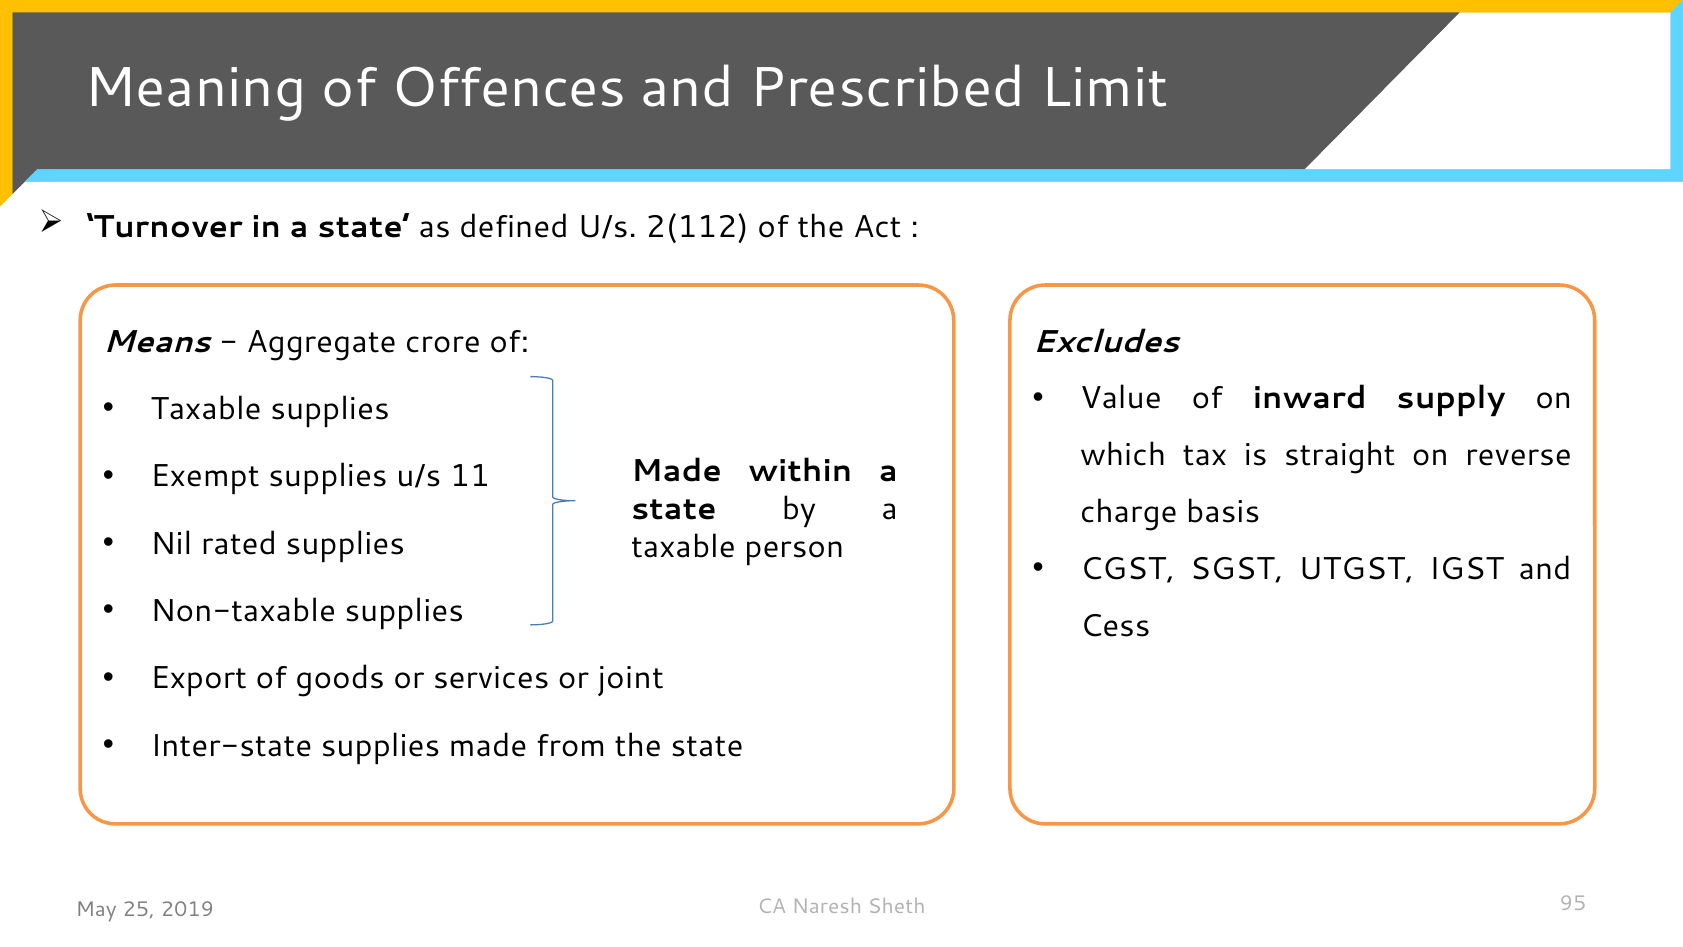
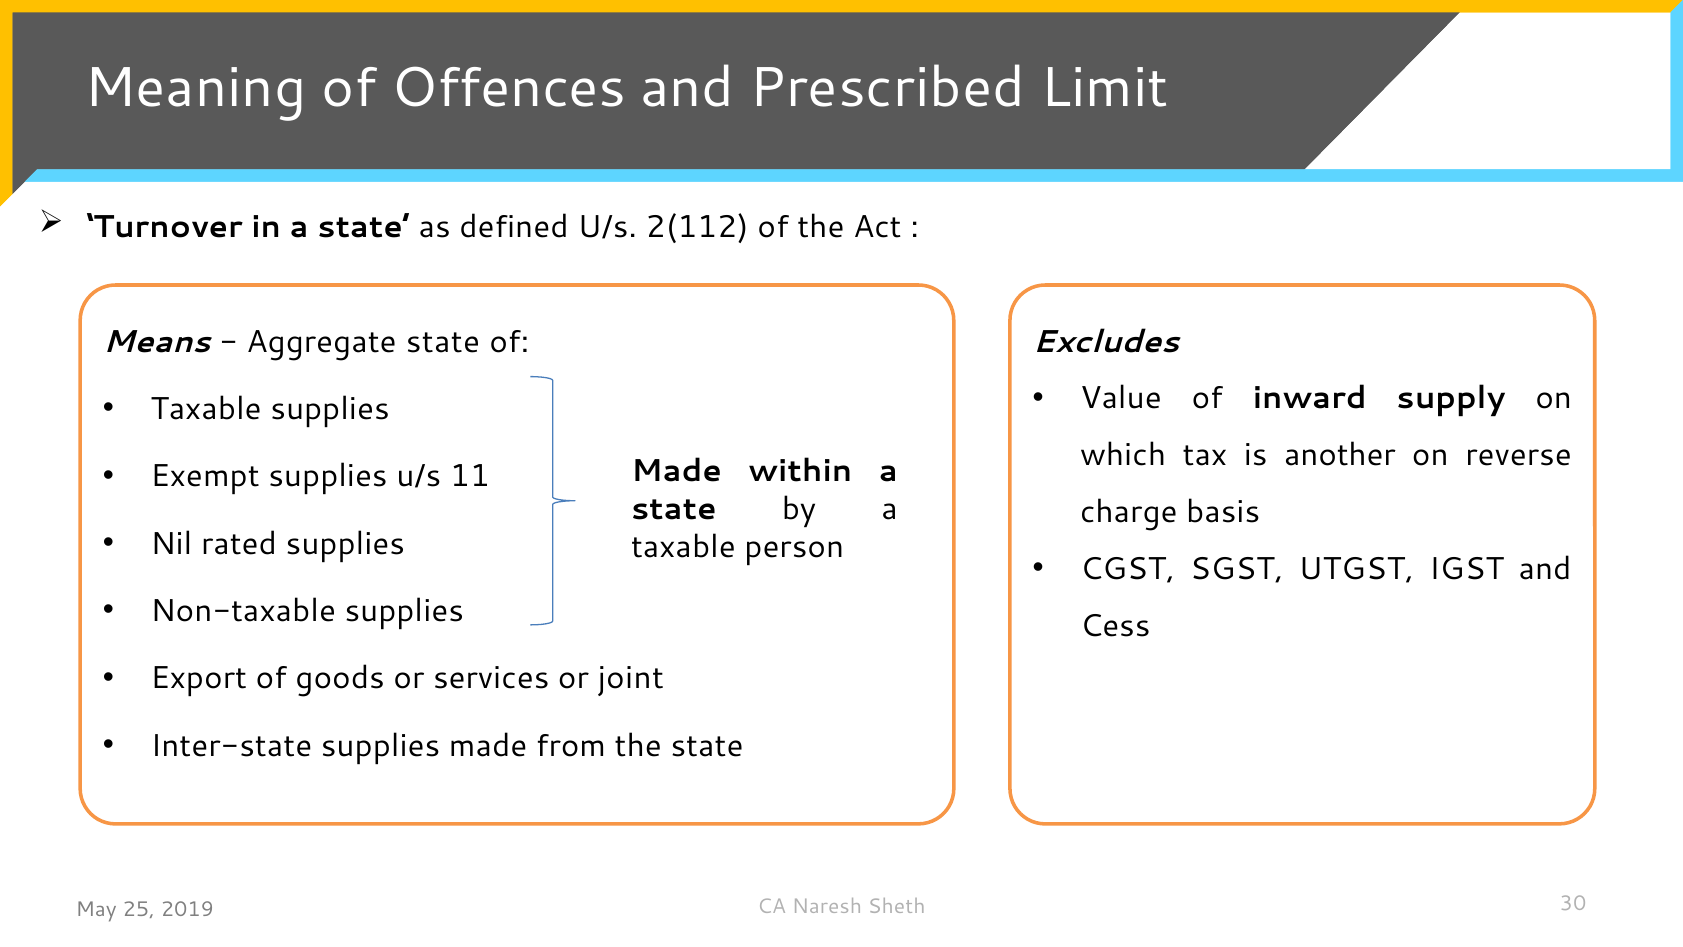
Aggregate crore: crore -> state
straight: straight -> another
95: 95 -> 30
